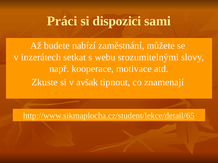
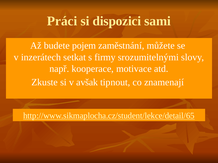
nabízí: nabízí -> pojem
webu: webu -> firmy
